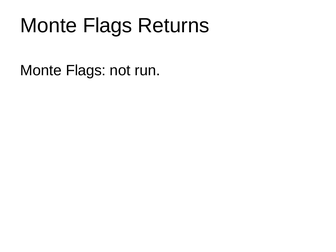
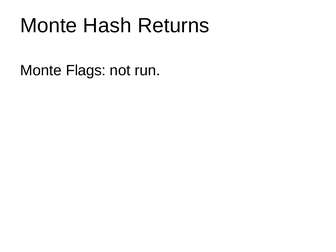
Flags at (107, 26): Flags -> Hash
